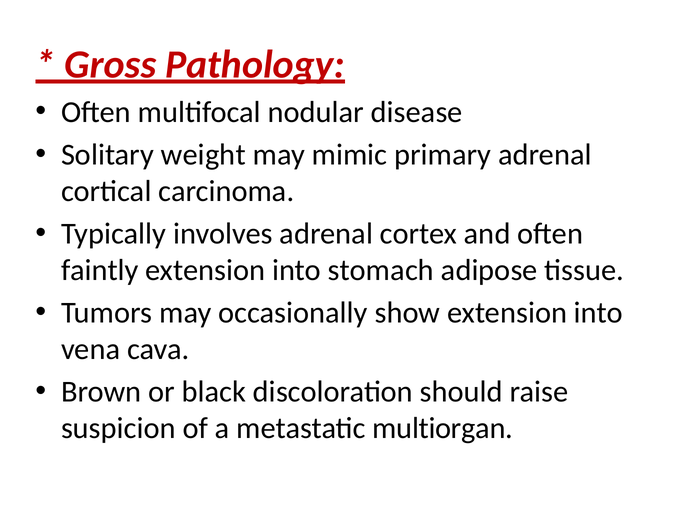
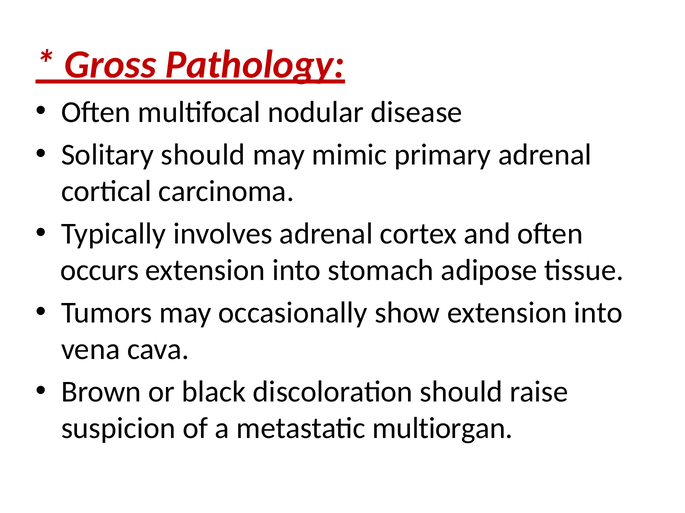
Solitary weight: weight -> should
faintly: faintly -> occurs
